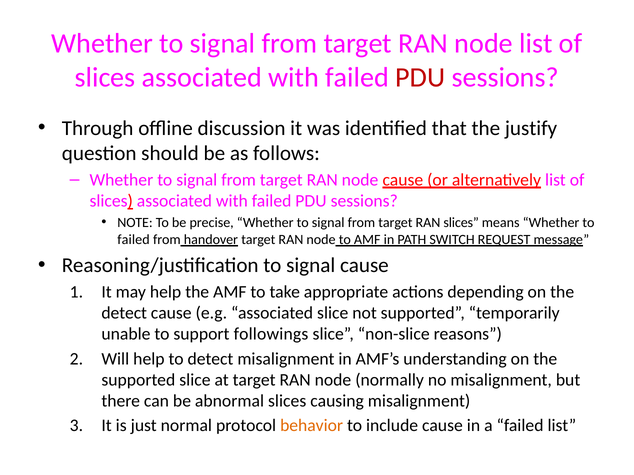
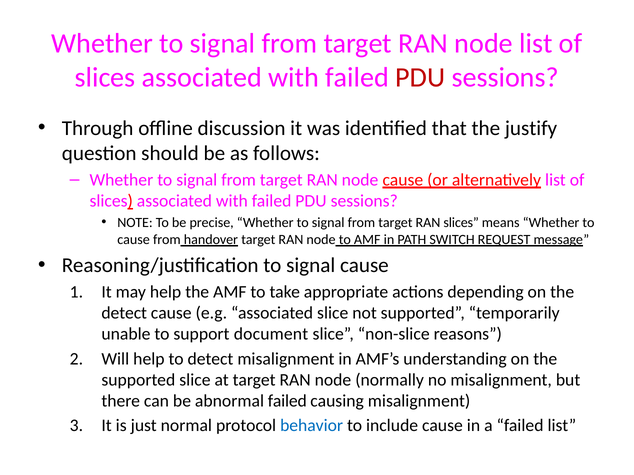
failed at (134, 240): failed -> cause
followings: followings -> document
abnormal slices: slices -> failed
behavior colour: orange -> blue
